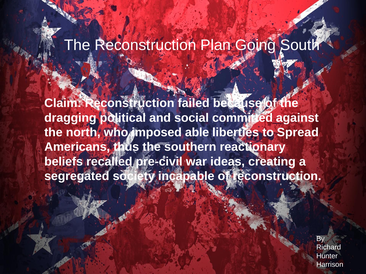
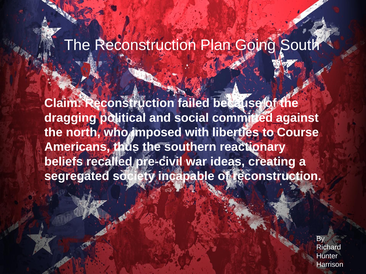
able: able -> with
Spread: Spread -> Course
